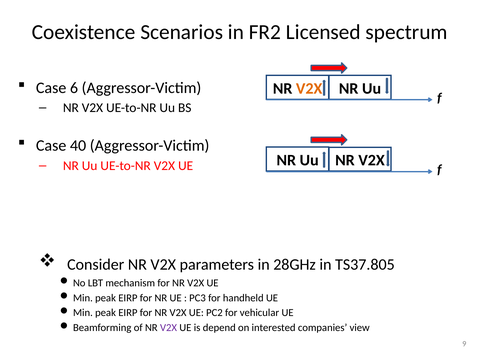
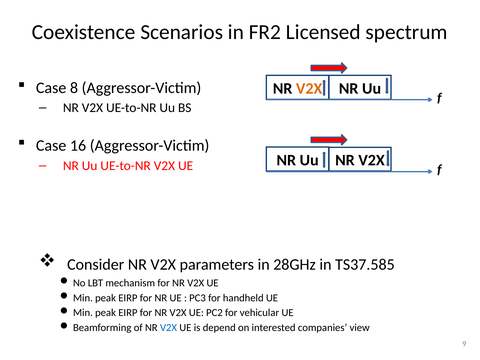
6: 6 -> 8
40: 40 -> 16
TS37.805: TS37.805 -> TS37.585
V2X at (169, 328) colour: purple -> blue
